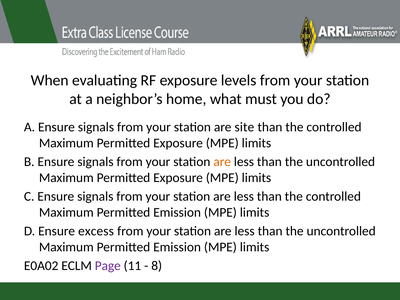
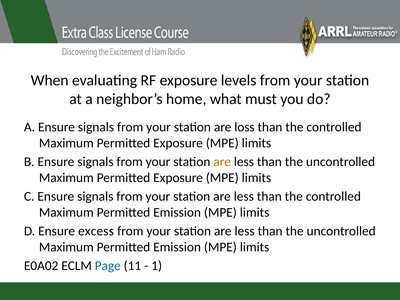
site: site -> loss
Page colour: purple -> blue
8: 8 -> 1
